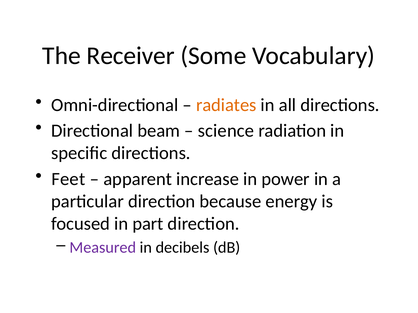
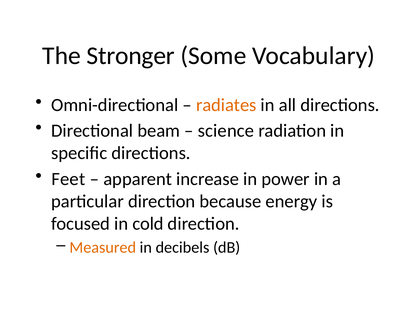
Receiver: Receiver -> Stronger
part: part -> cold
Measured colour: purple -> orange
